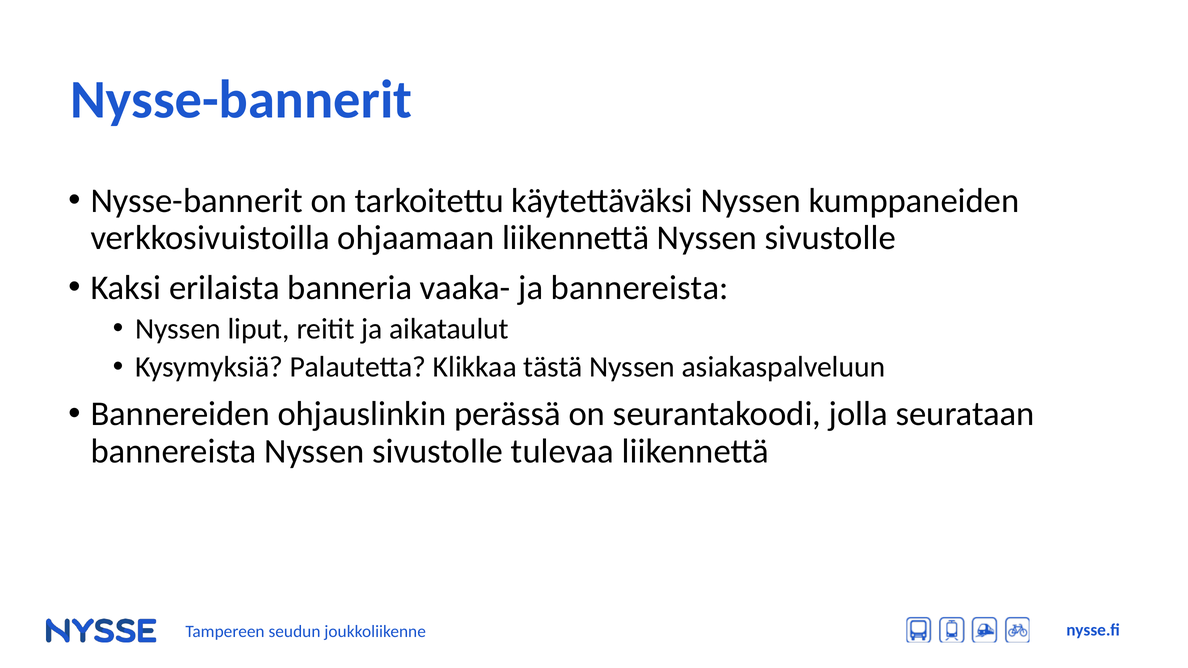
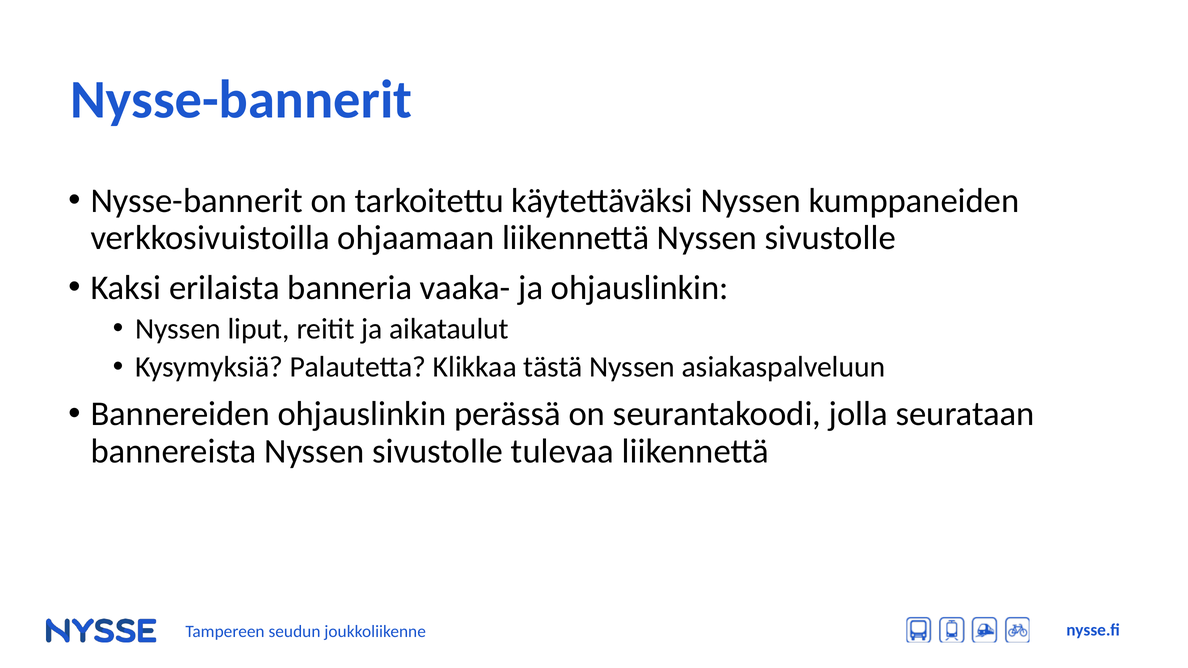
ja bannereista: bannereista -> ohjauslinkin
